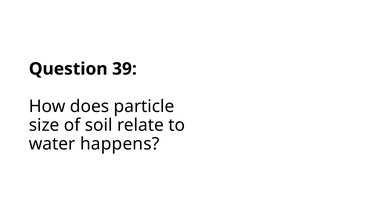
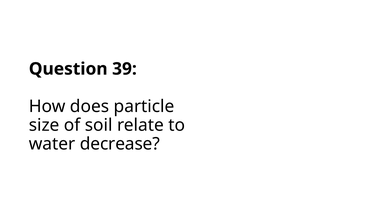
happens: happens -> decrease
